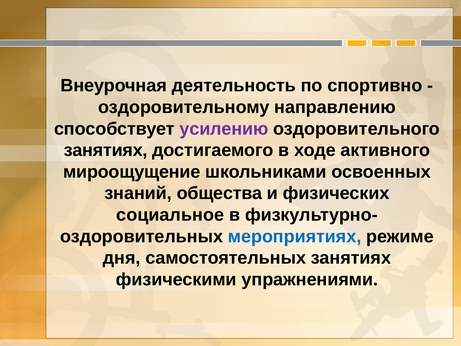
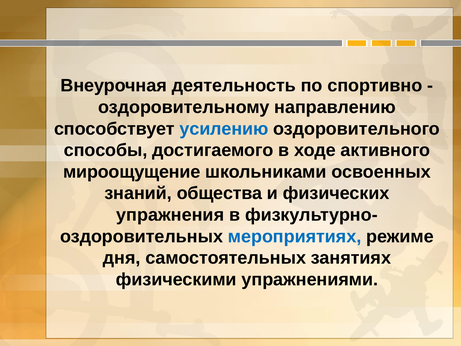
усилению colour: purple -> blue
занятиях at (106, 150): занятиях -> способы
социальное: социальное -> упражнения
